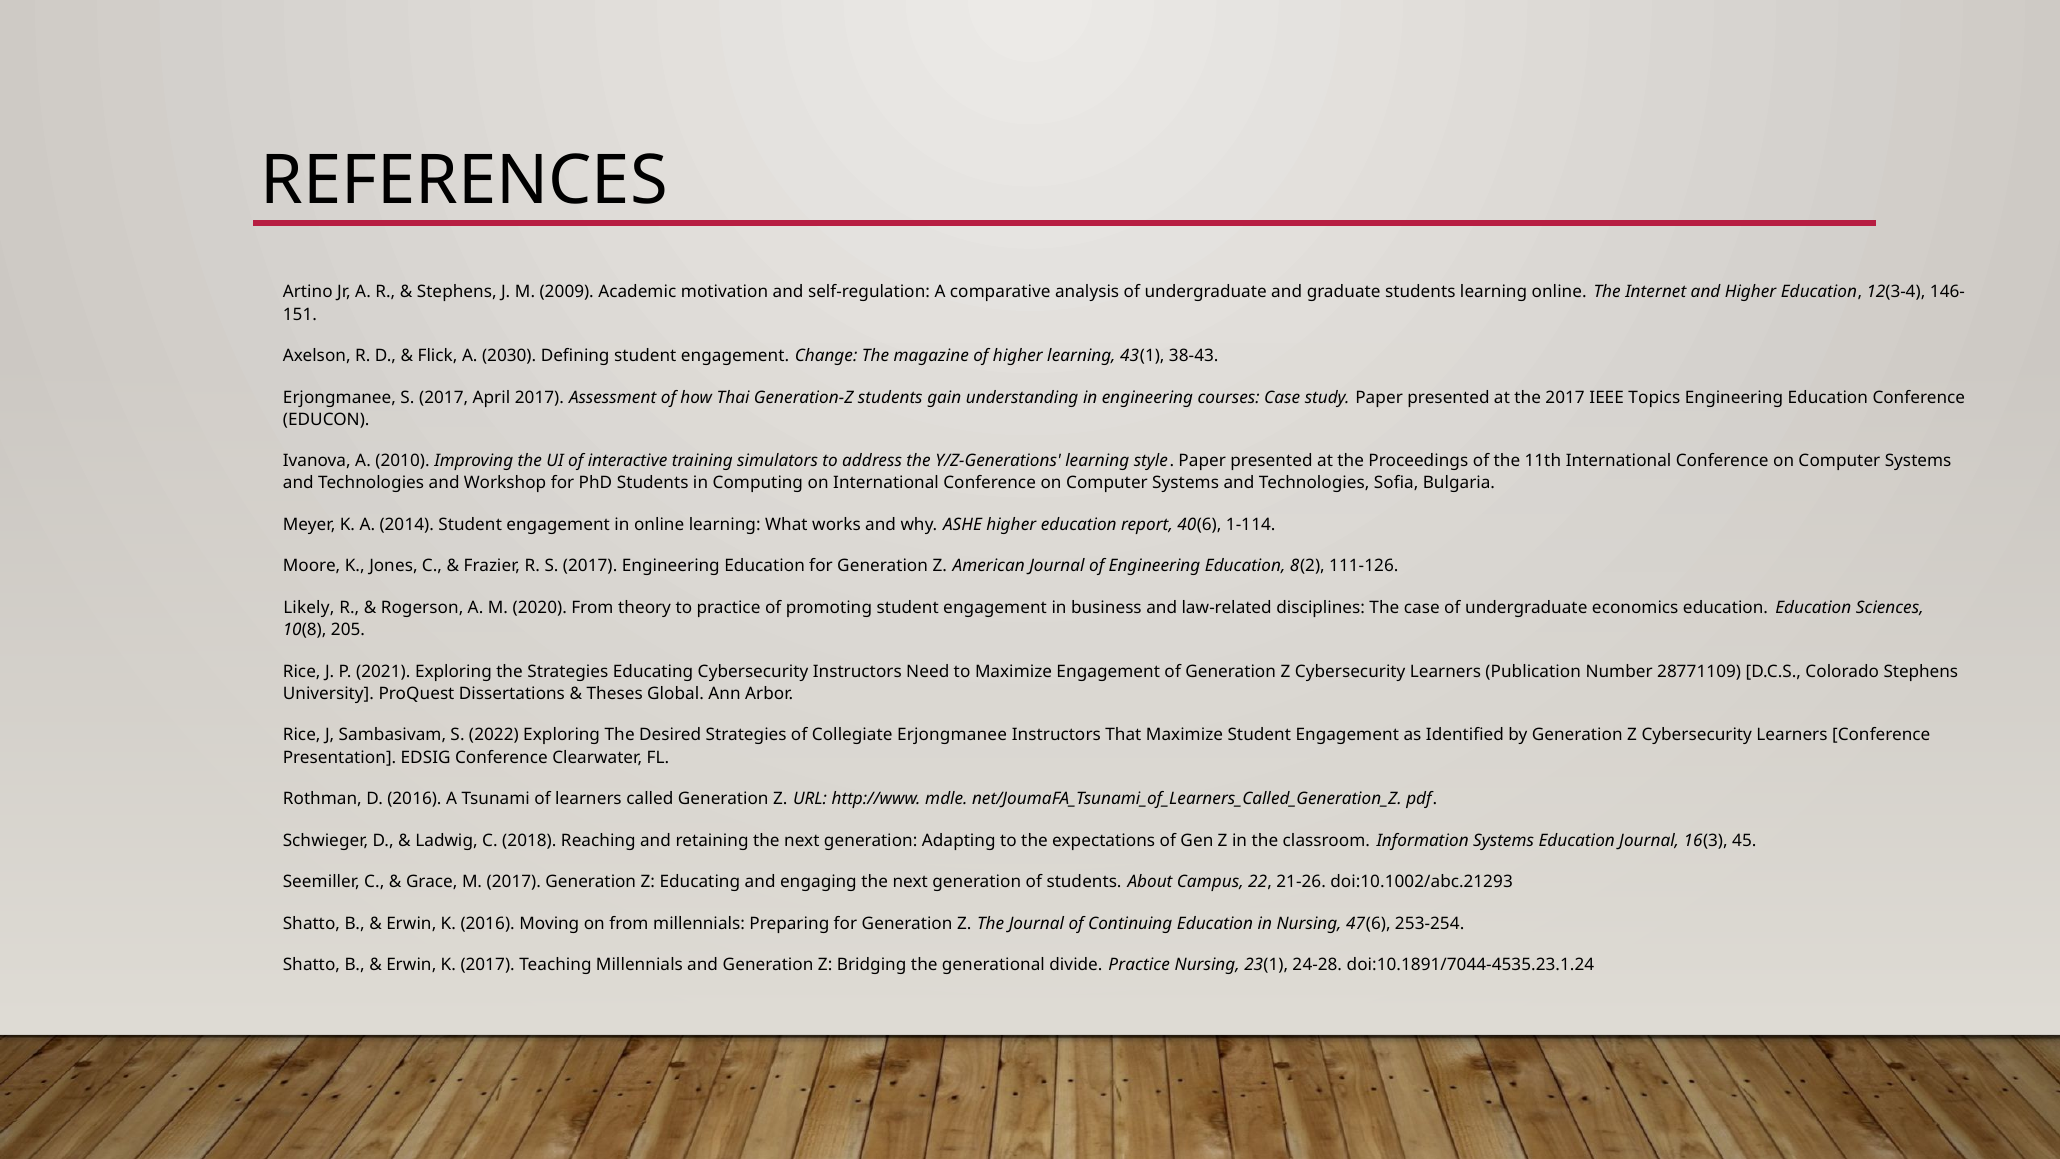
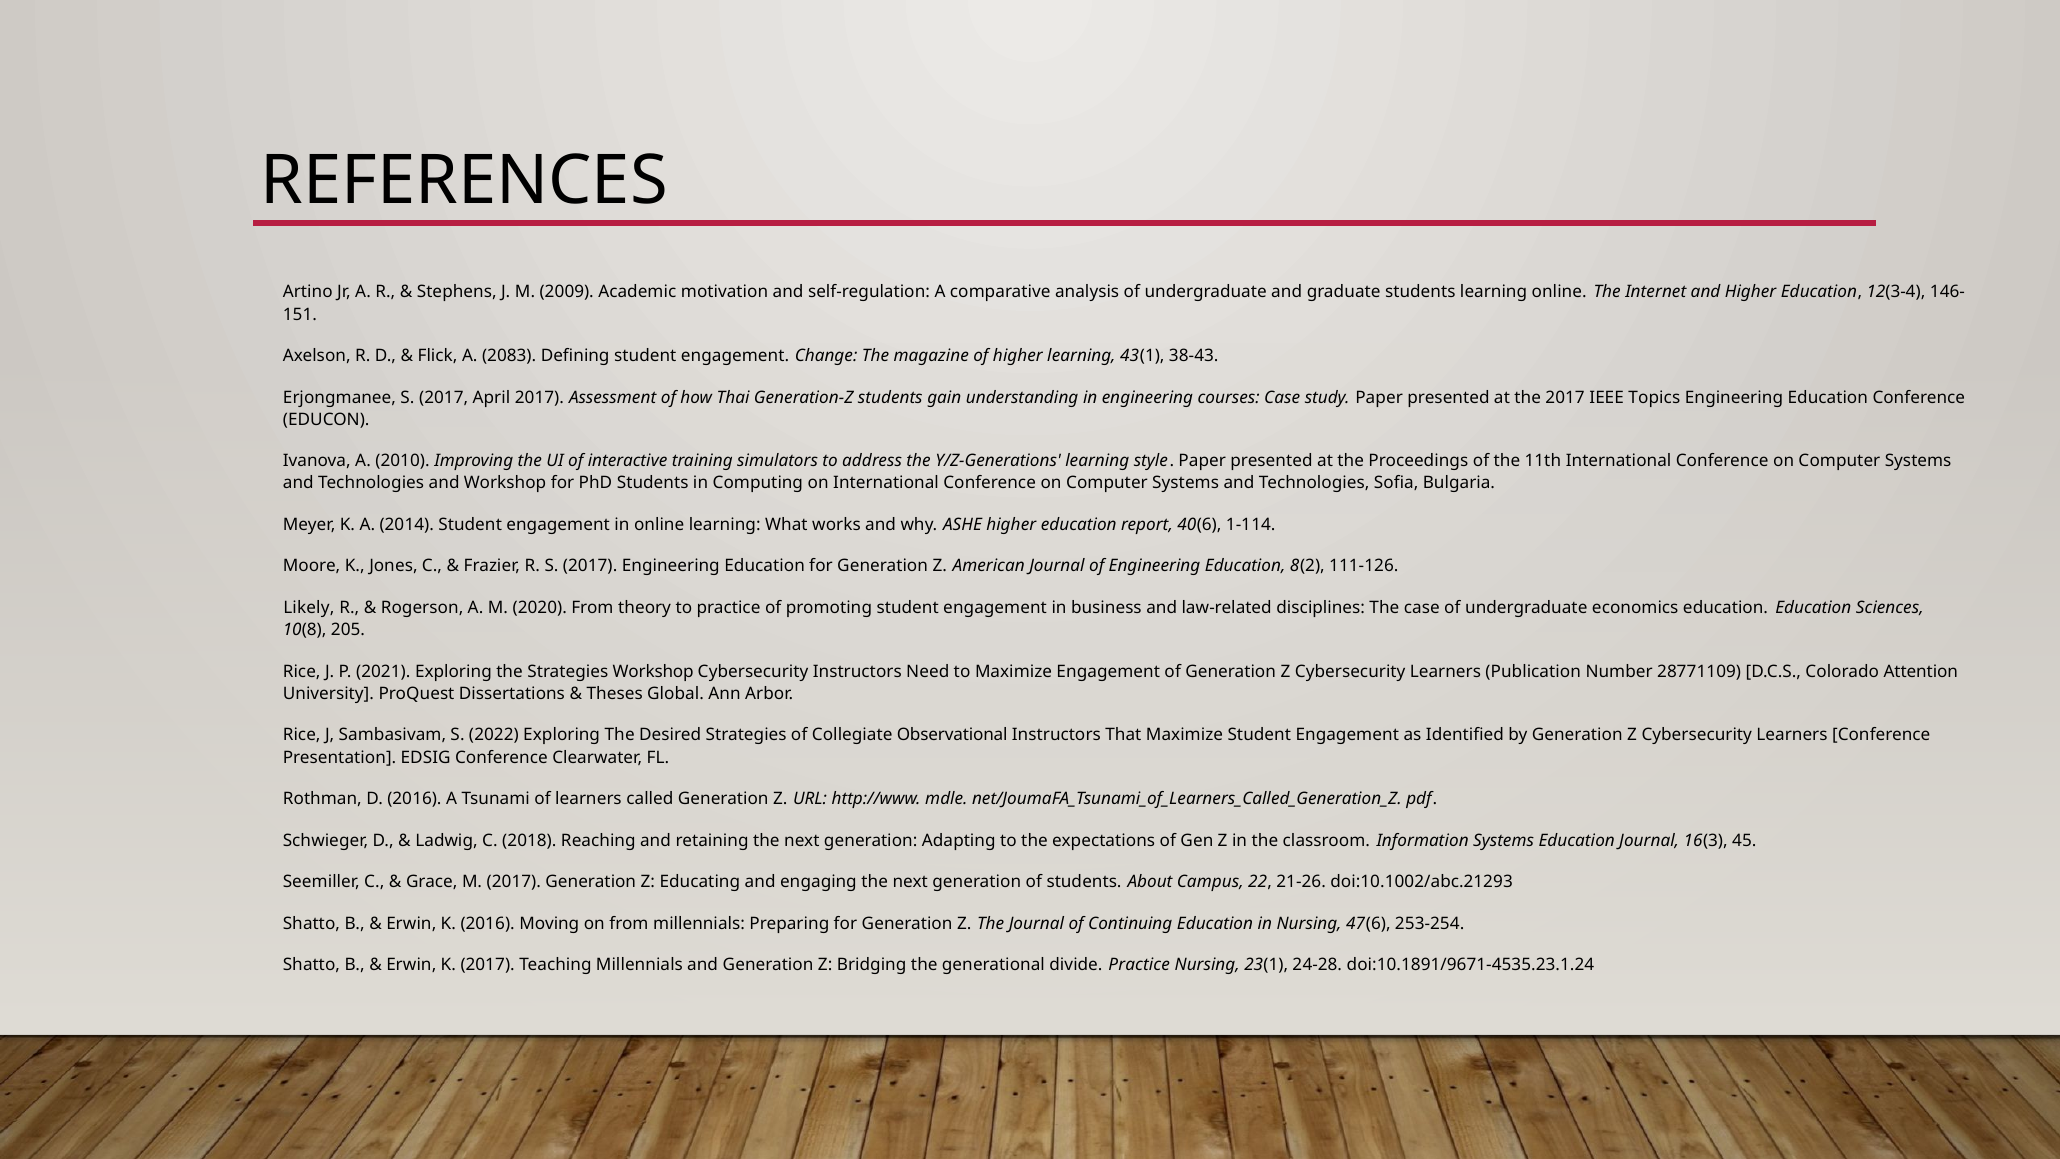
2030: 2030 -> 2083
Strategies Educating: Educating -> Workshop
Colorado Stephens: Stephens -> Attention
Collegiate Erjongmanee: Erjongmanee -> Observational
doi:10.1891/7044-4535.23.1.24: doi:10.1891/7044-4535.23.1.24 -> doi:10.1891/9671-4535.23.1.24
